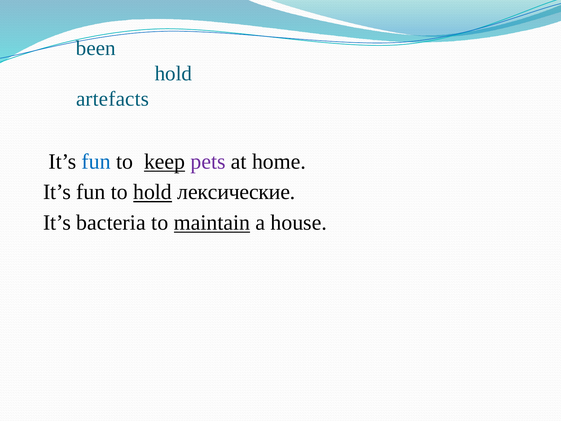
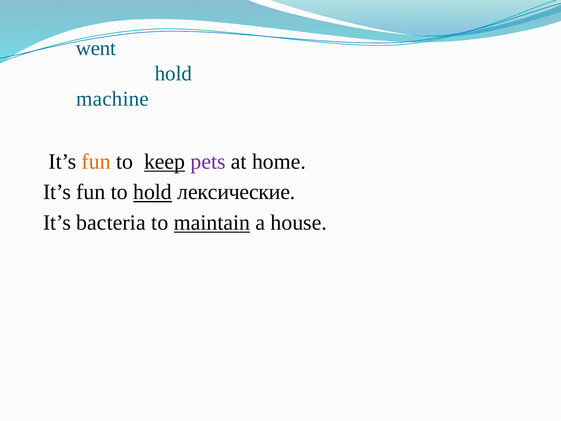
been: been -> went
artefacts: artefacts -> machine
fun at (96, 161) colour: blue -> orange
